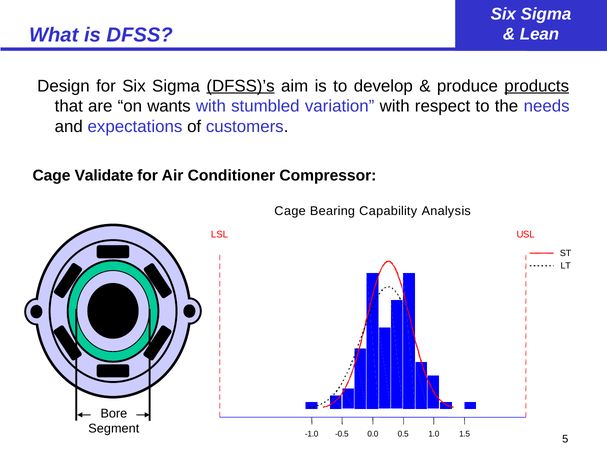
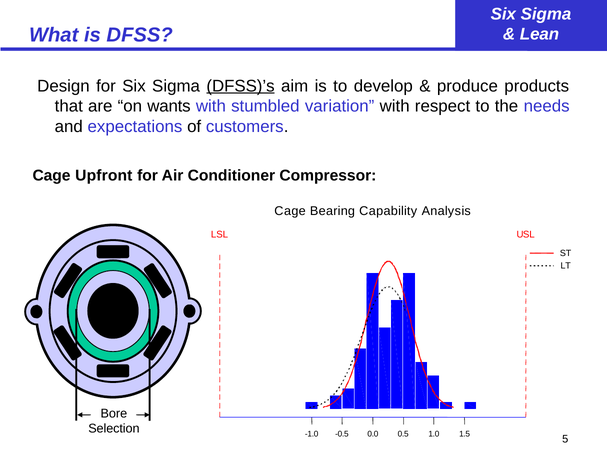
products underline: present -> none
Validate: Validate -> Upfront
Segment: Segment -> Selection
